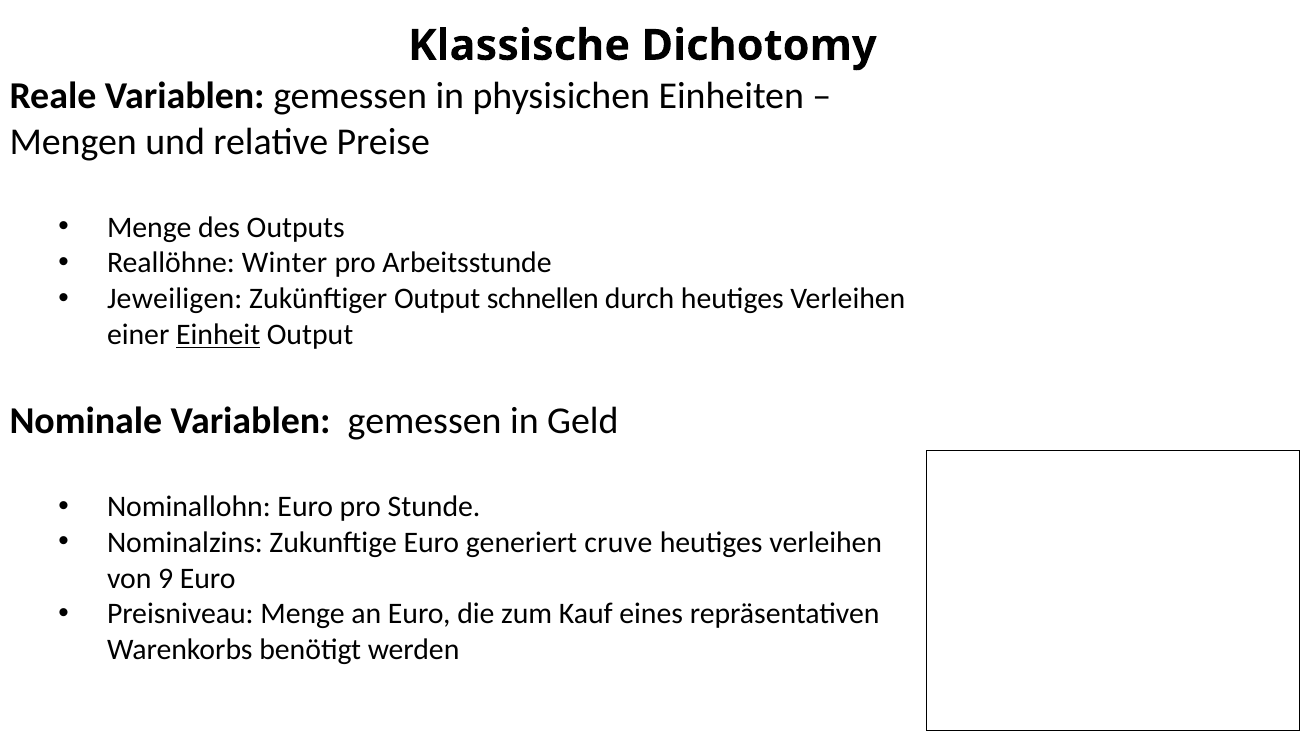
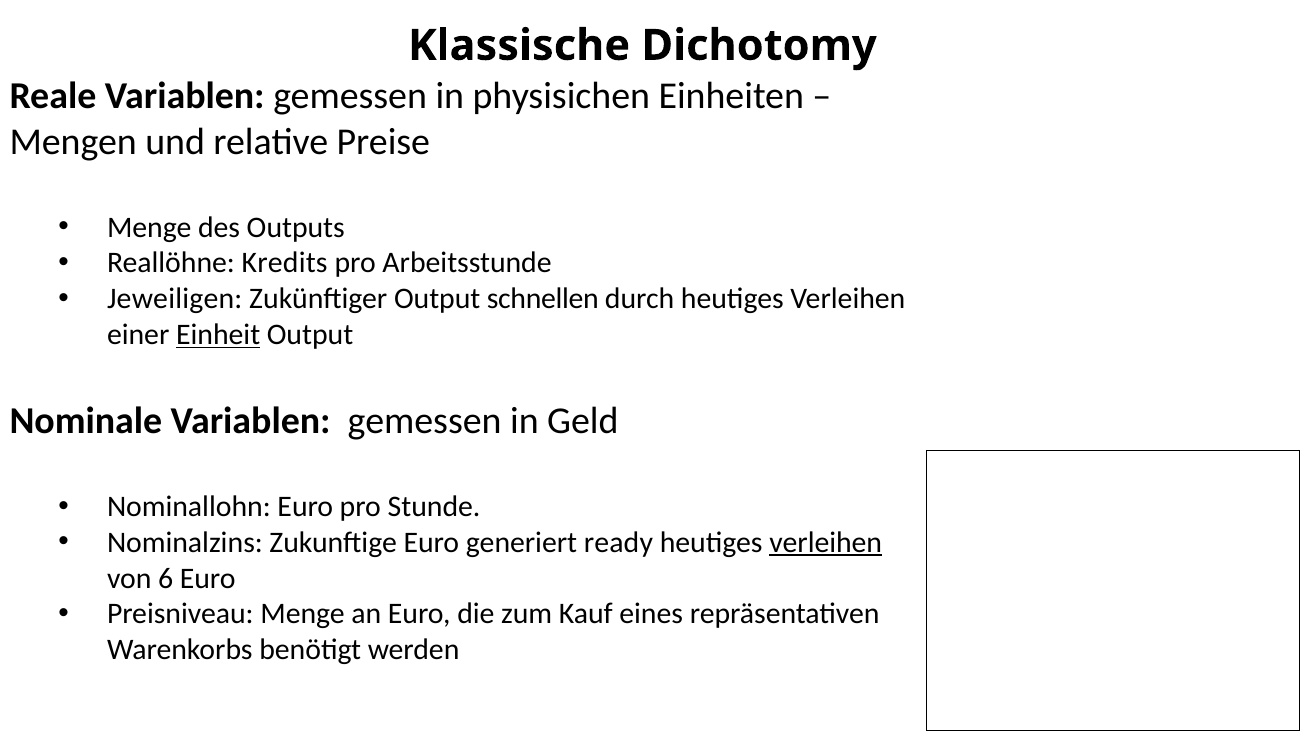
Winter: Winter -> Kredits
cruve: cruve -> ready
verleihen at (826, 543) underline: none -> present
9: 9 -> 6
